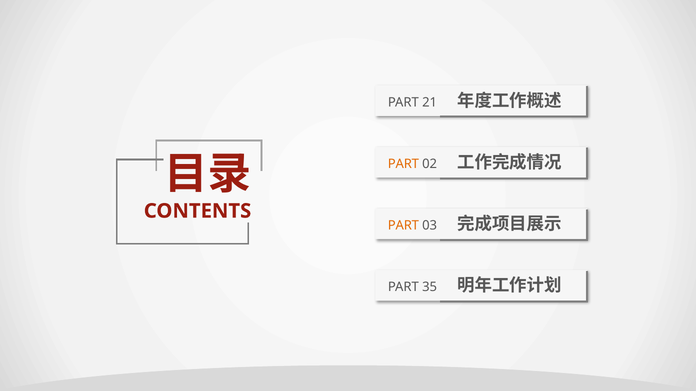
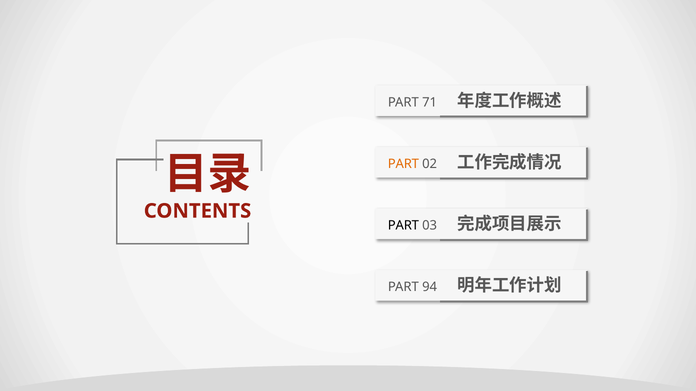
21: 21 -> 71
PART at (403, 226) colour: orange -> black
35: 35 -> 94
